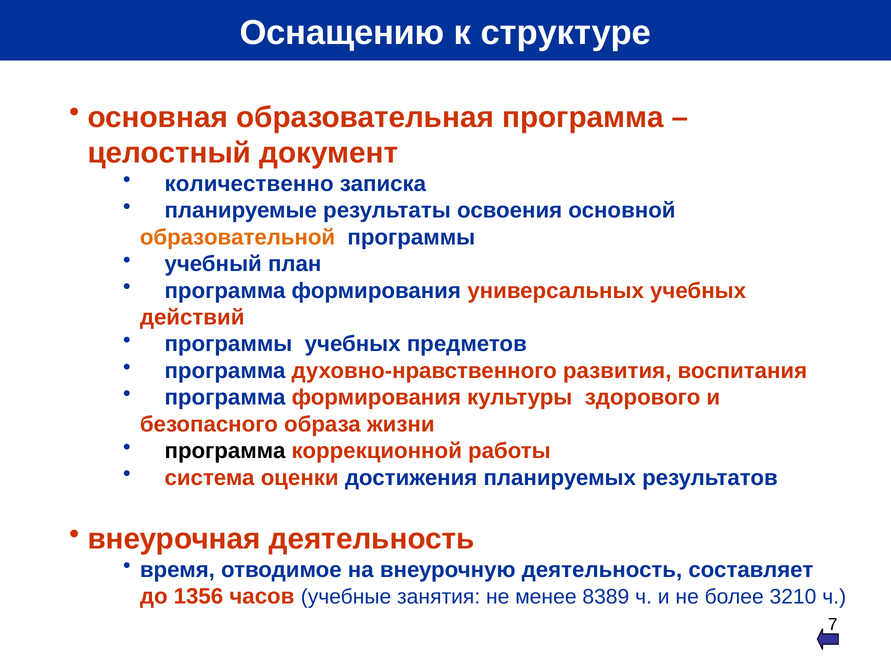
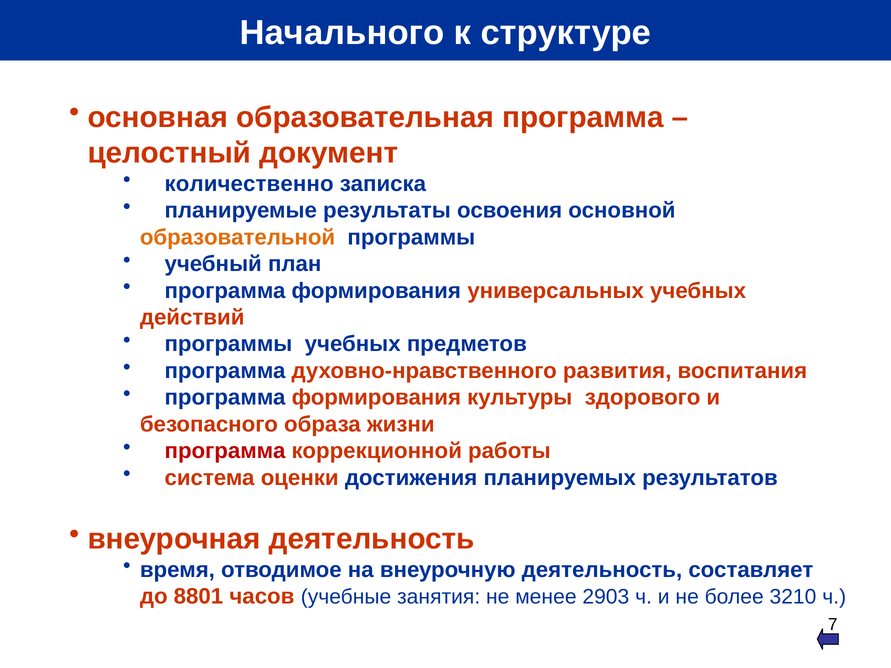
Оснащению: Оснащению -> Начального
программа at (225, 451) colour: black -> red
1356: 1356 -> 8801
8389: 8389 -> 2903
